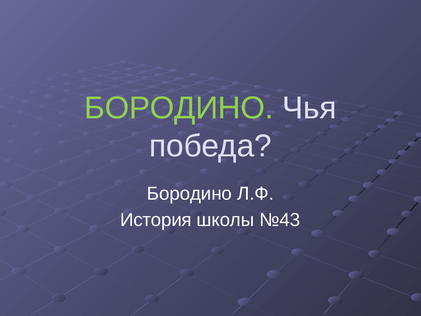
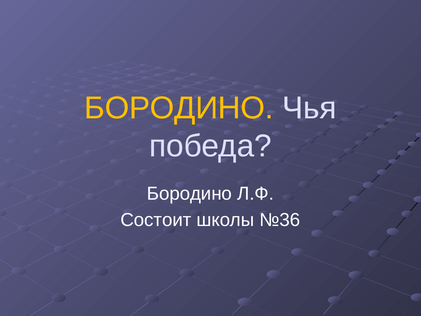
БОРОДИНО at (179, 108) colour: light green -> yellow
История: История -> Состоит
№43: №43 -> №36
